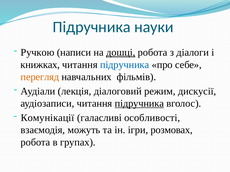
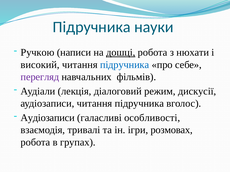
діалоги: діалоги -> нюхати
книжках: книжках -> високий
перегляд colour: orange -> purple
підручника at (139, 104) underline: present -> none
Комунікації at (48, 118): Комунікації -> Аудіозаписи
можуть: можуть -> тривалі
